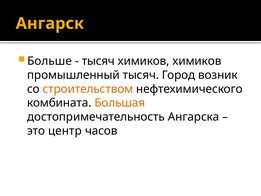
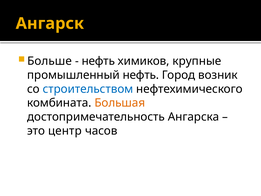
тысяч at (98, 61): тысяч -> нефть
химиков химиков: химиков -> крупные
промышленный тысяч: тысяч -> нефть
строительством colour: orange -> blue
